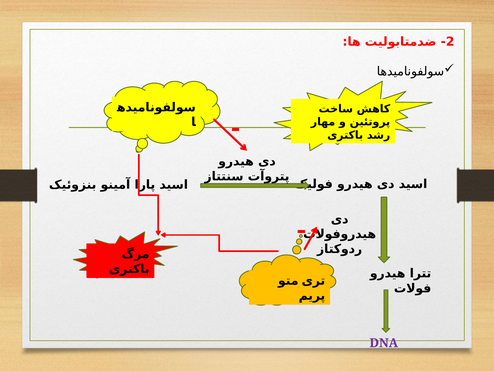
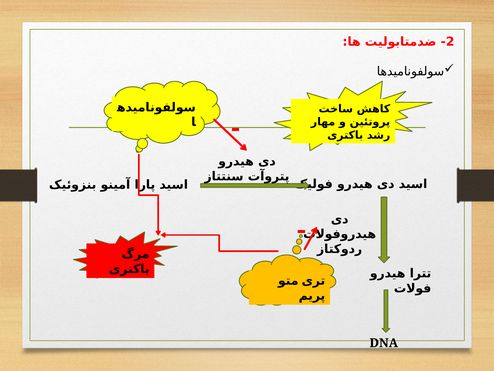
DNA colour: purple -> black
